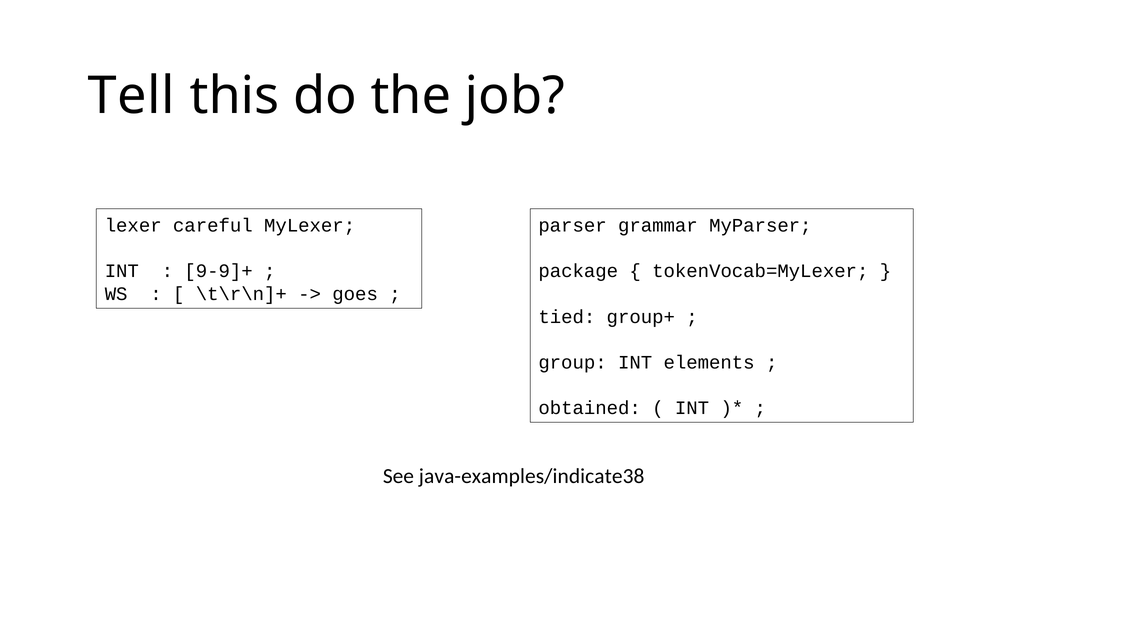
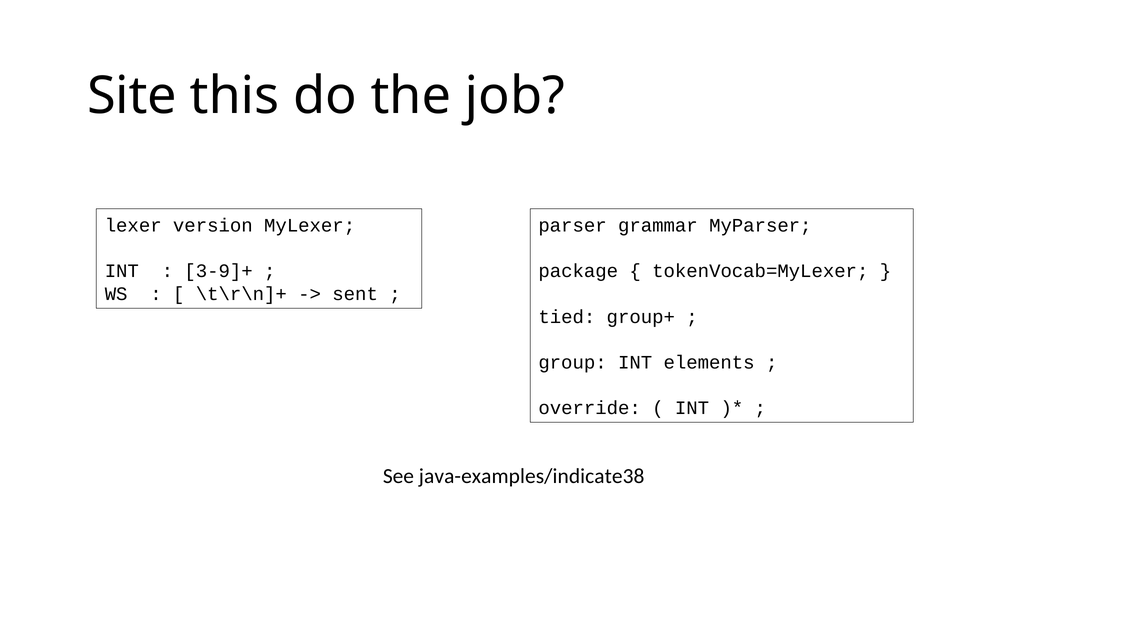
Tell: Tell -> Site
careful: careful -> version
9-9]+: 9-9]+ -> 3-9]+
goes: goes -> sent
obtained: obtained -> override
